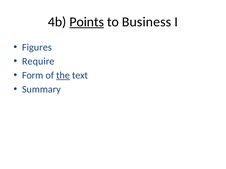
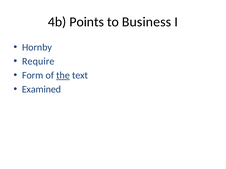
Points underline: present -> none
Figures: Figures -> Hornby
Summary: Summary -> Examined
